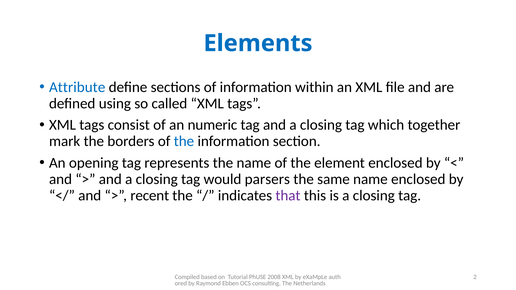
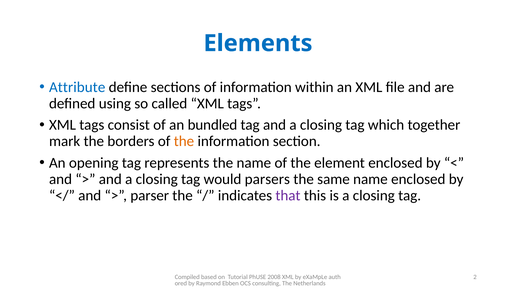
numeric: numeric -> bundled
the at (184, 141) colour: blue -> orange
recent: recent -> parser
